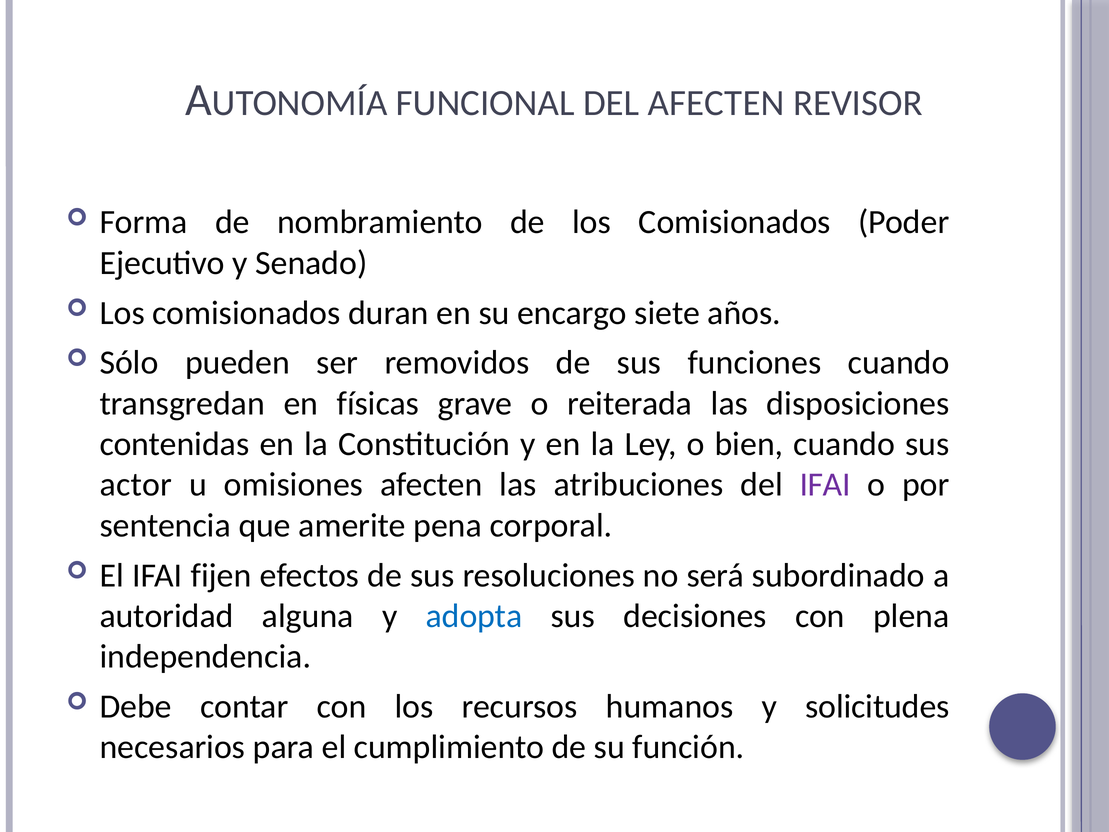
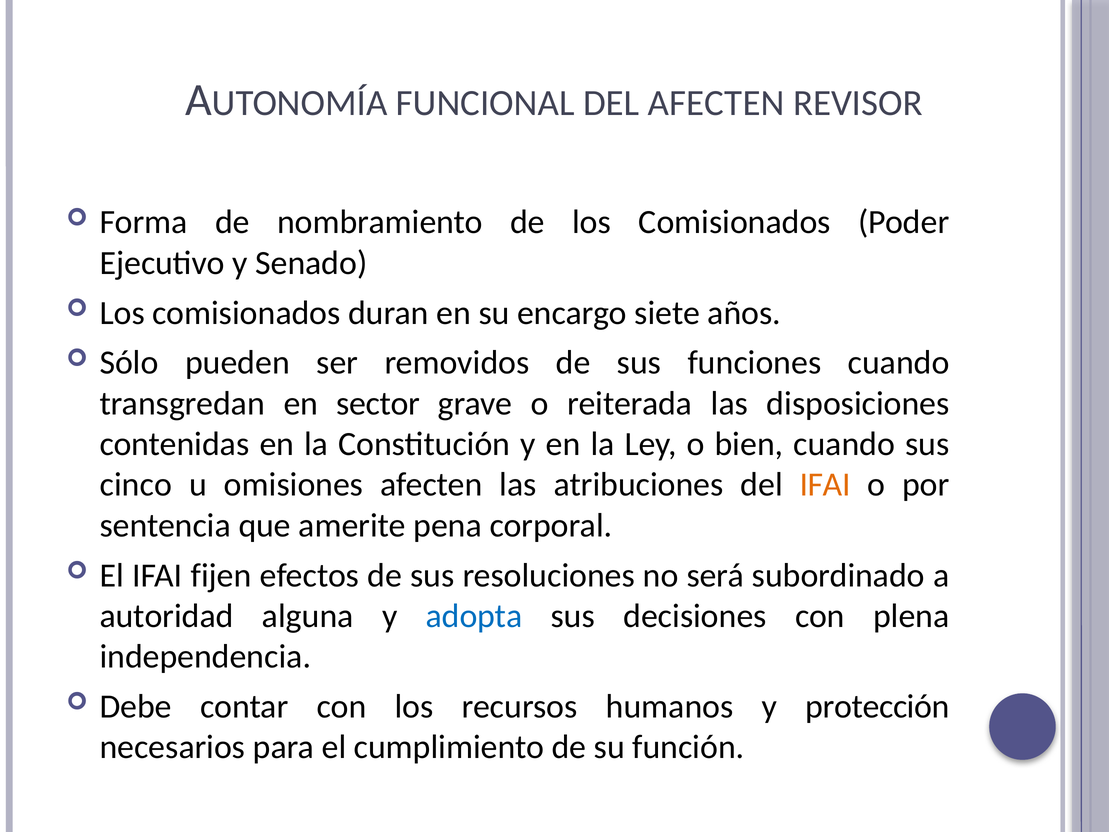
físicas: físicas -> sector
actor: actor -> cinco
IFAI at (825, 485) colour: purple -> orange
solicitudes: solicitudes -> protección
